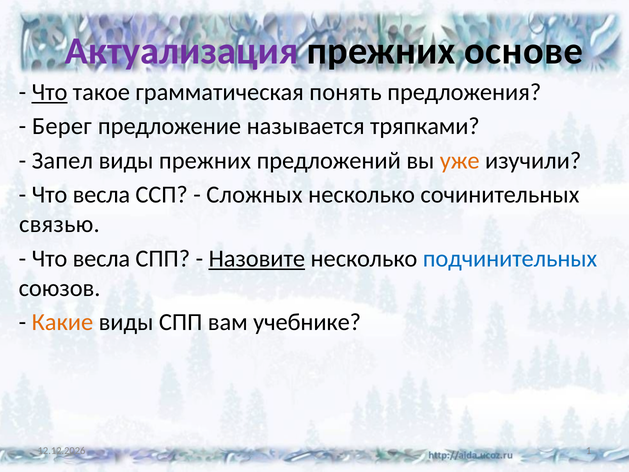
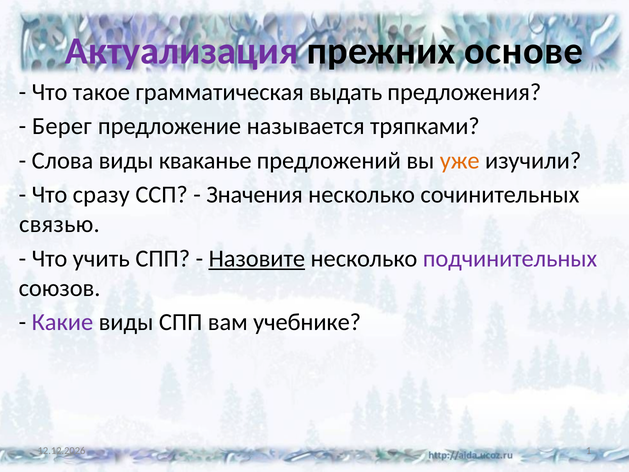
Что at (50, 92) underline: present -> none
понять: понять -> выдать
Запел: Запел -> Слова
виды прежних: прежних -> кваканье
весла at (101, 195): весла -> сразу
Сложных: Сложных -> Значения
весла at (101, 258): весла -> учить
подчинительных colour: blue -> purple
Какие colour: orange -> purple
